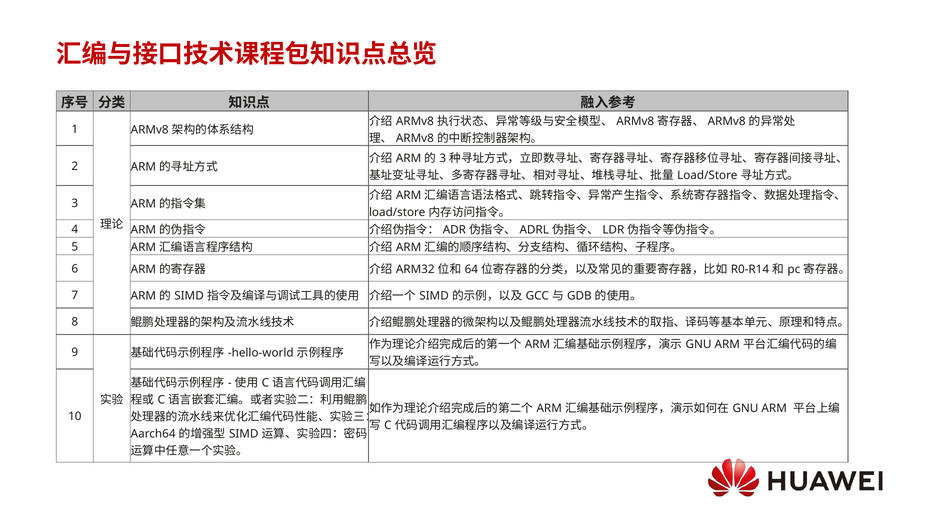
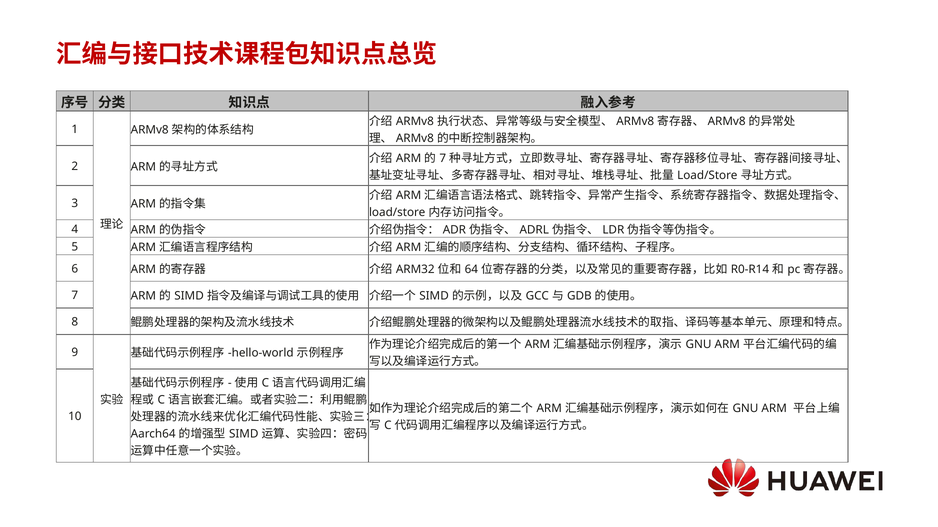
3 at (443, 159): 3 -> 7
